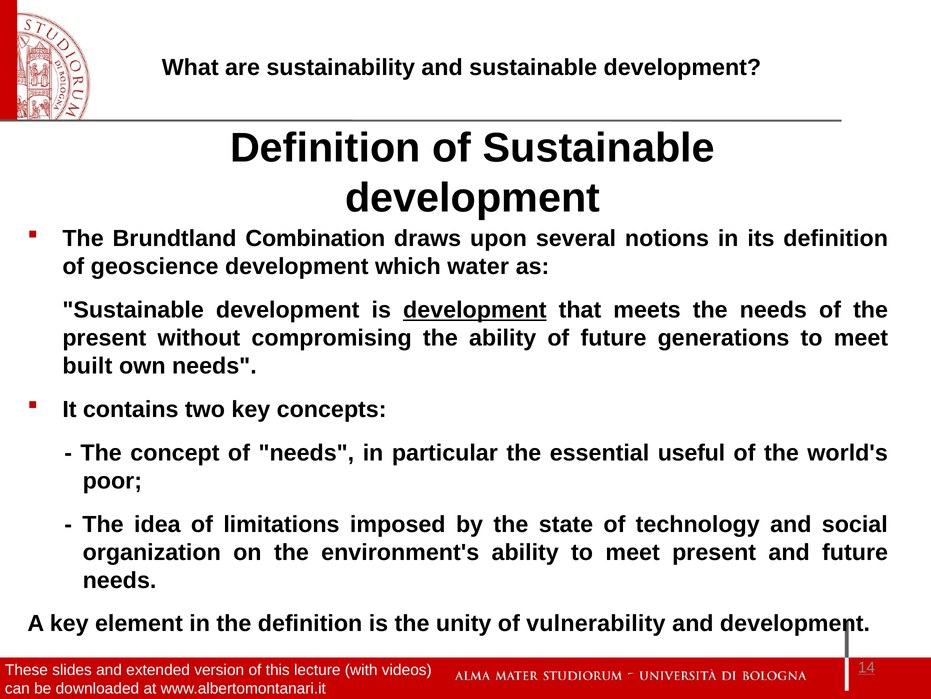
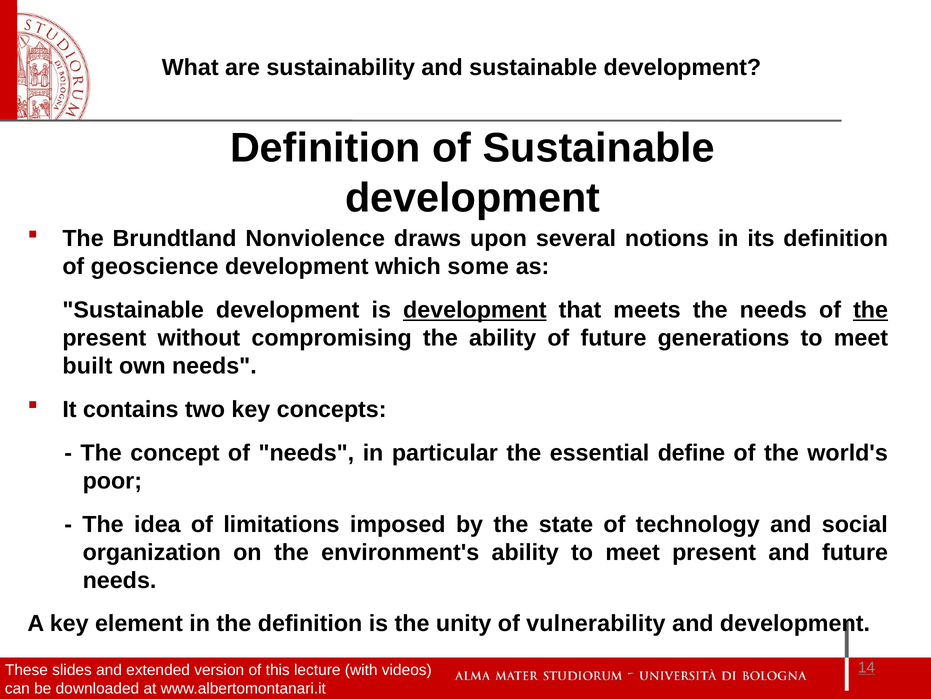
Combination: Combination -> Nonviolence
water: water -> some
the at (871, 310) underline: none -> present
useful: useful -> define
